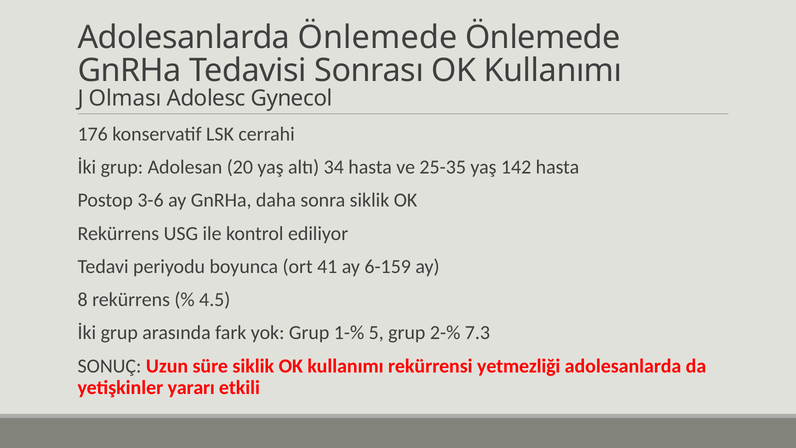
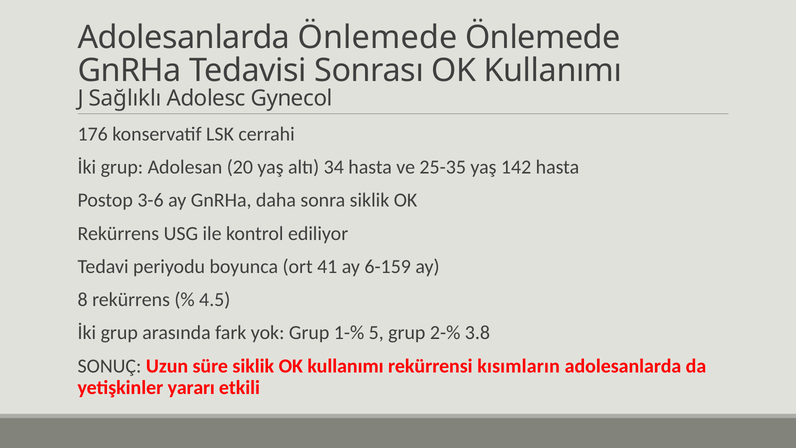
Olması: Olması -> Sağlıklı
7.3: 7.3 -> 3.8
yetmezliği: yetmezliği -> kısımların
